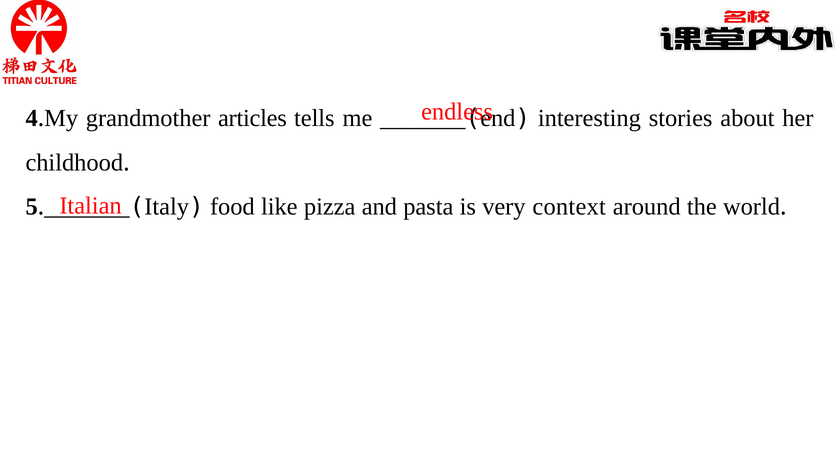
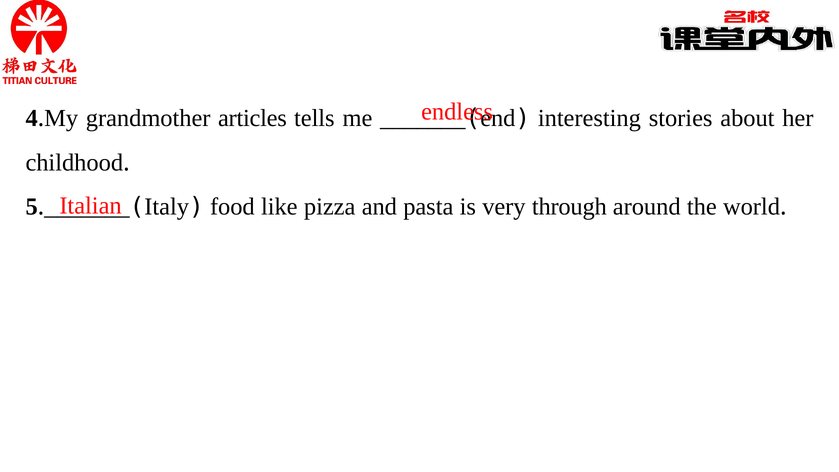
context: context -> through
